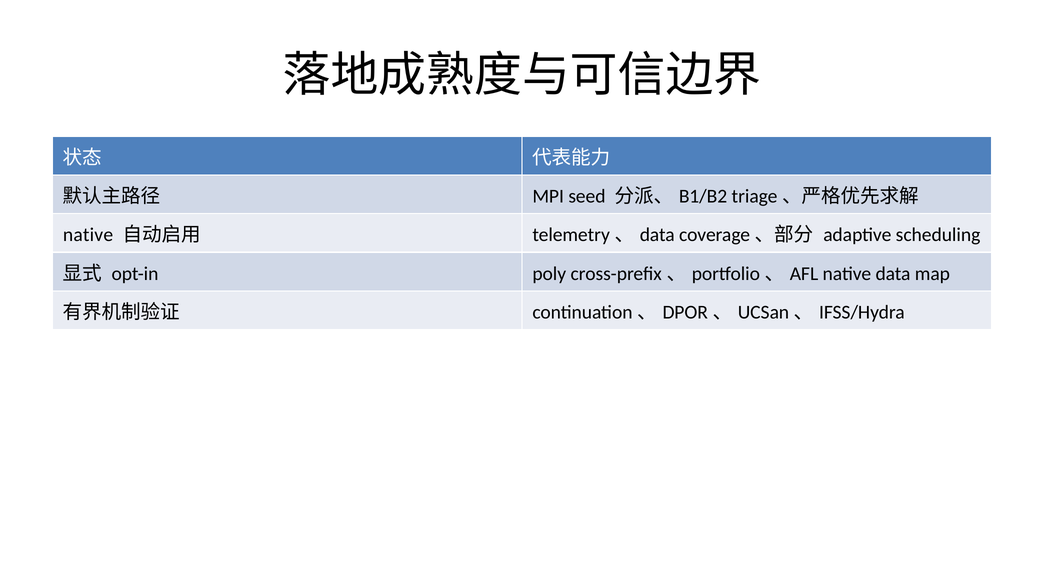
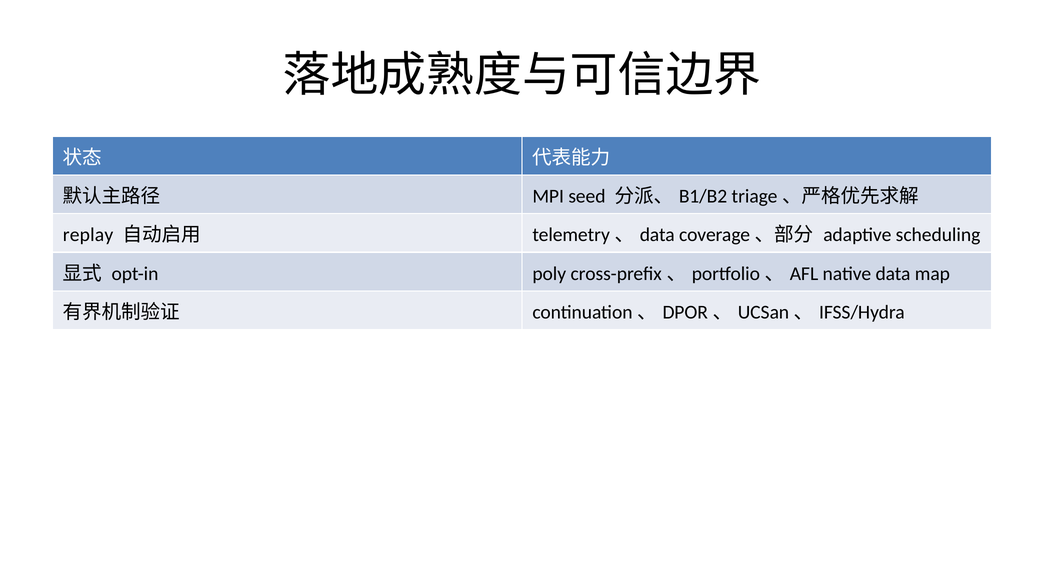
native at (88, 235): native -> replay
